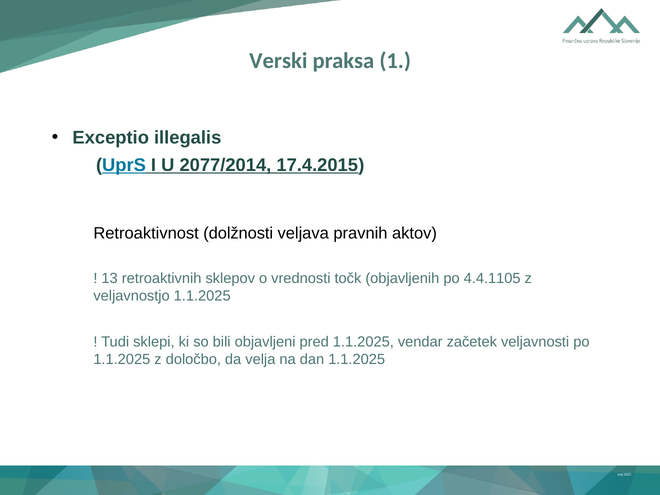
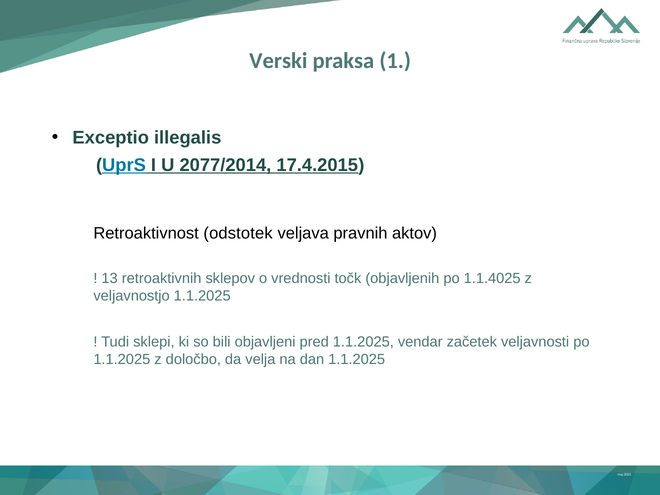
dolžnosti: dolžnosti -> odstotek
4.4.1105: 4.4.1105 -> 1.1.4025
